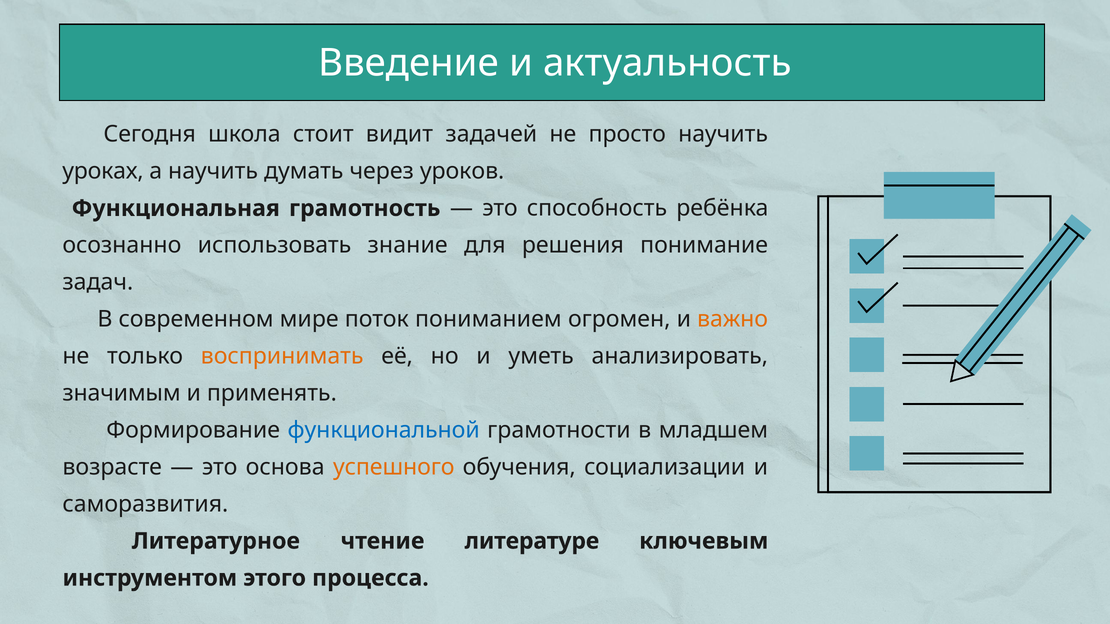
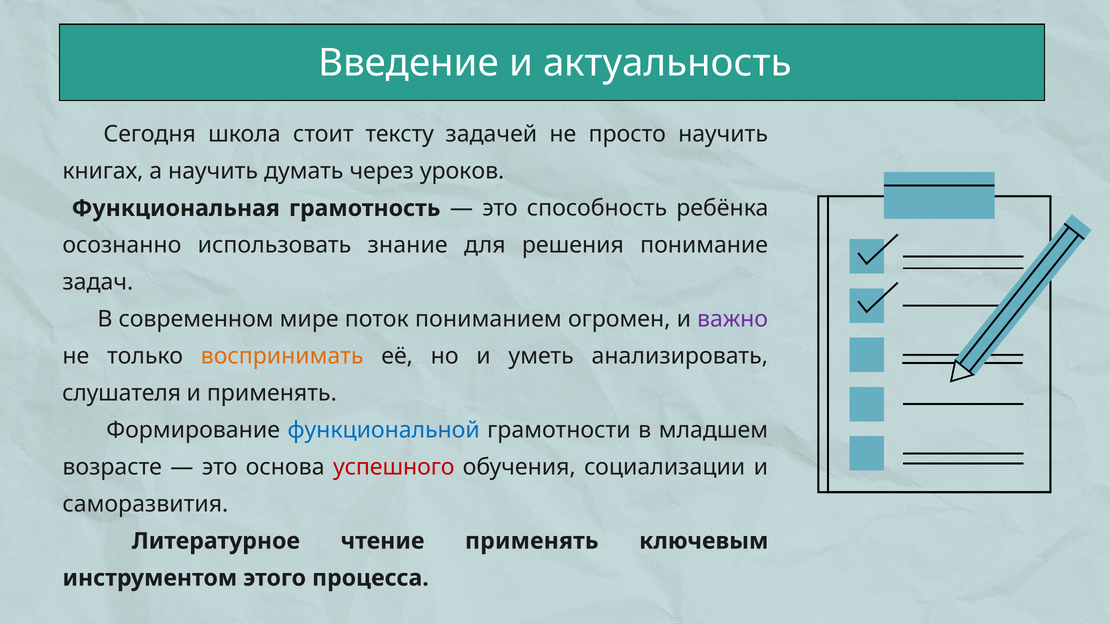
видит: видит -> тексту
уроках: уроках -> книгах
важно colour: orange -> purple
значимым: значимым -> слушателя
успешного colour: orange -> red
чтение литературе: литературе -> применять
